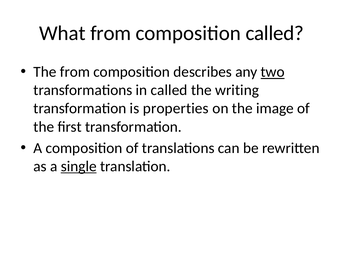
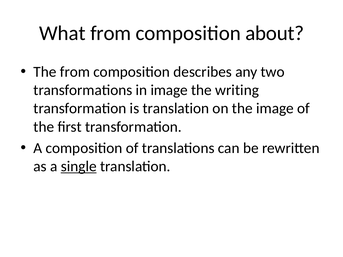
composition called: called -> about
two underline: present -> none
in called: called -> image
is properties: properties -> translation
